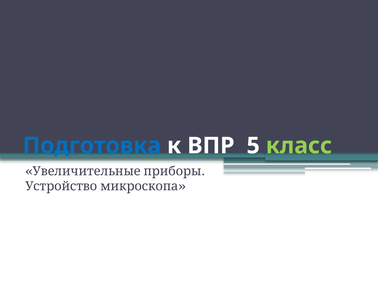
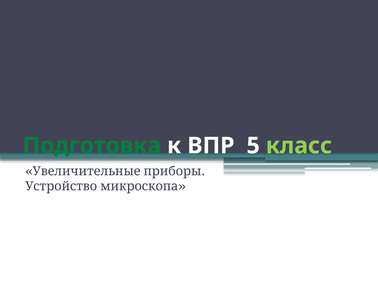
Подготовка colour: blue -> green
